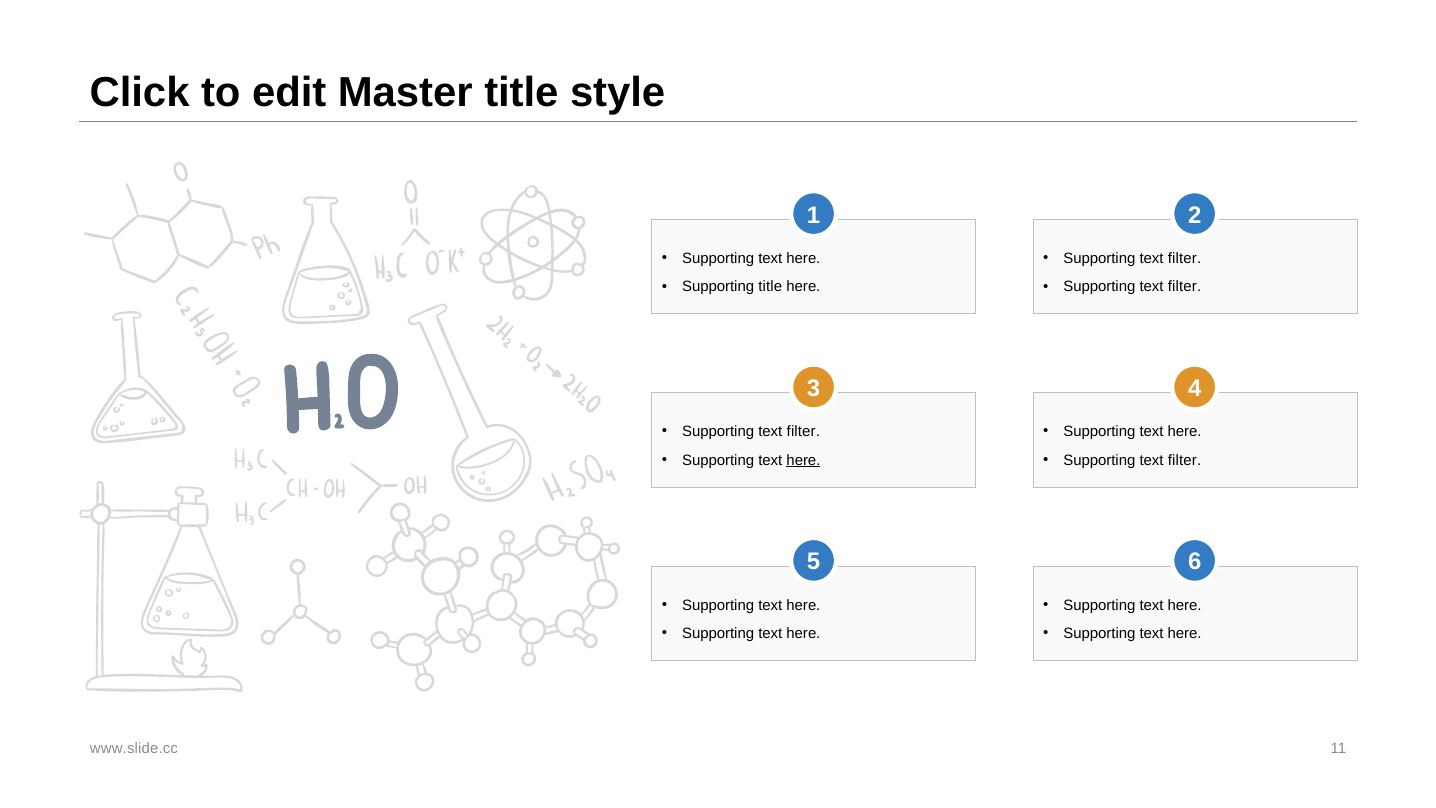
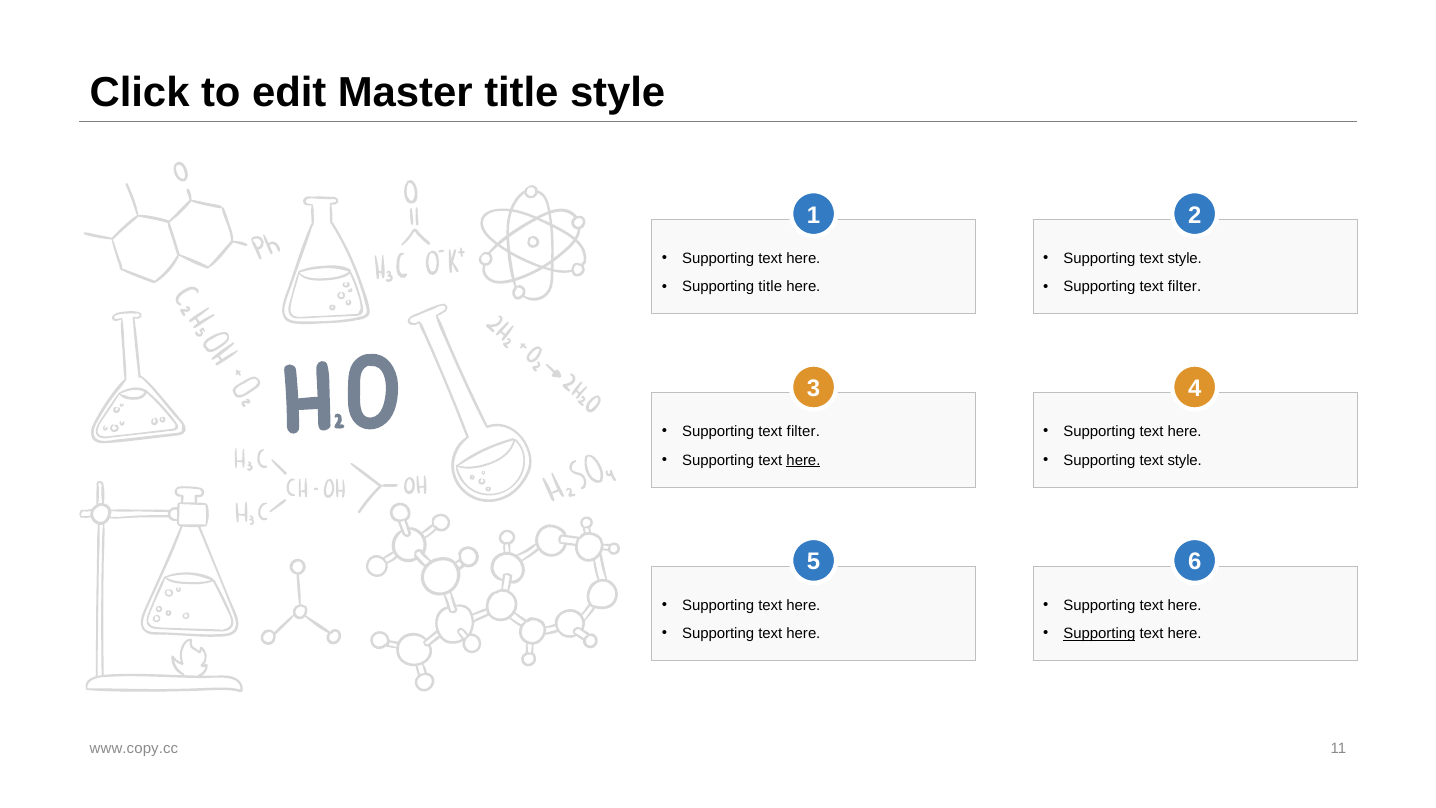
filter at (1185, 258): filter -> style
filter at (1185, 460): filter -> style
Supporting at (1099, 634) underline: none -> present
www.slide.cc: www.slide.cc -> www.copy.cc
